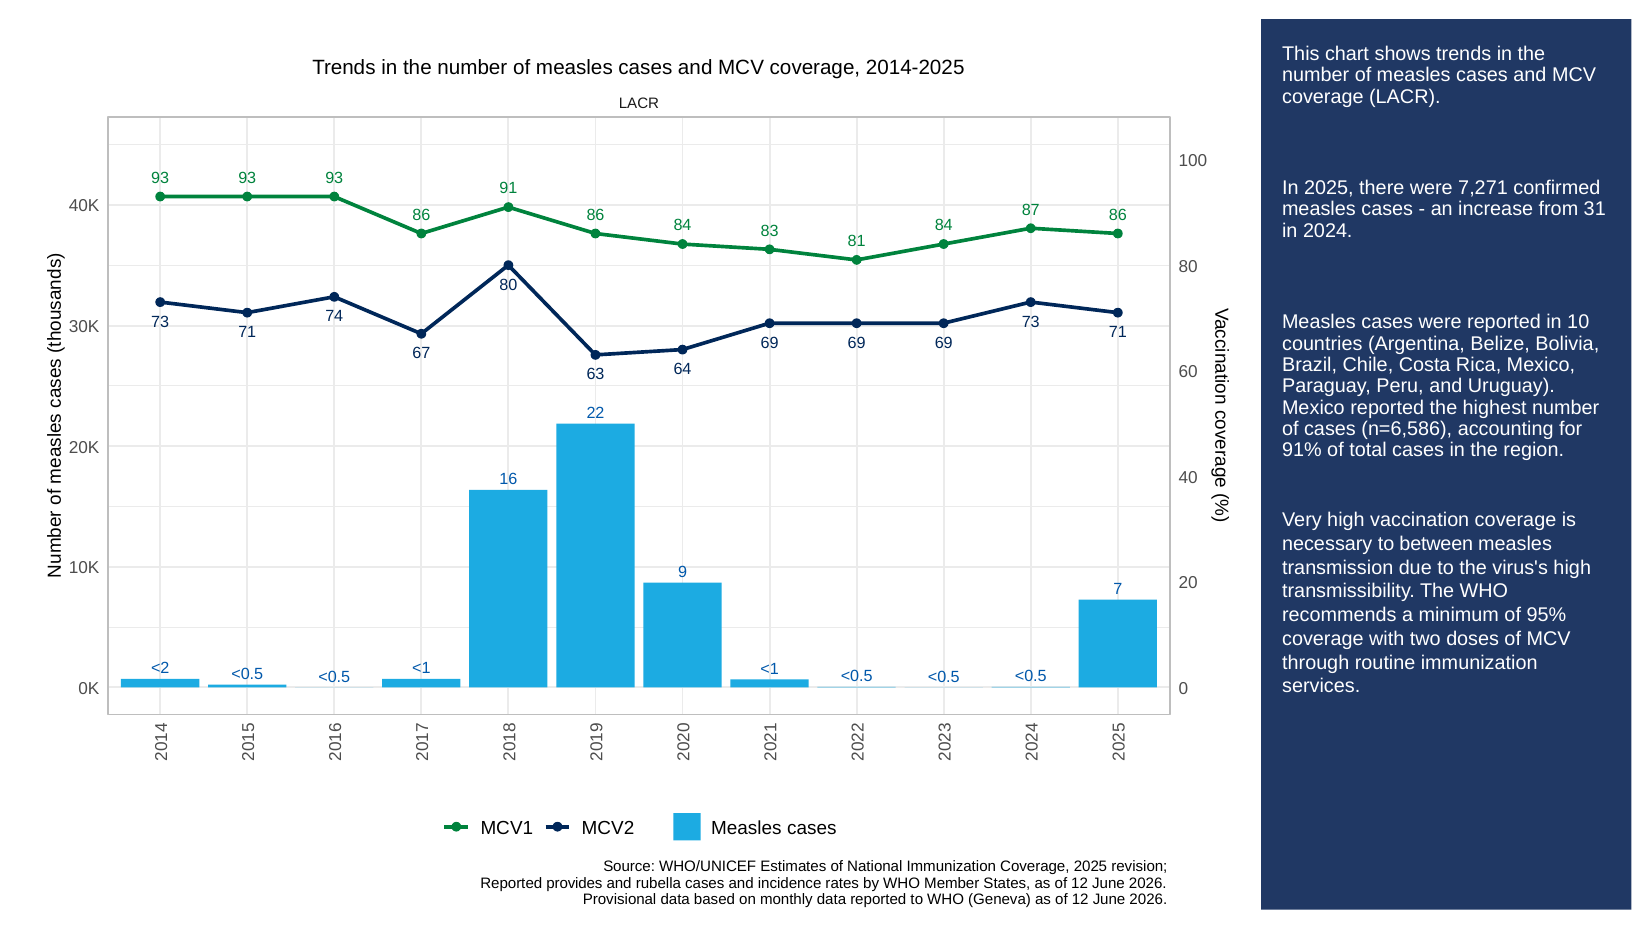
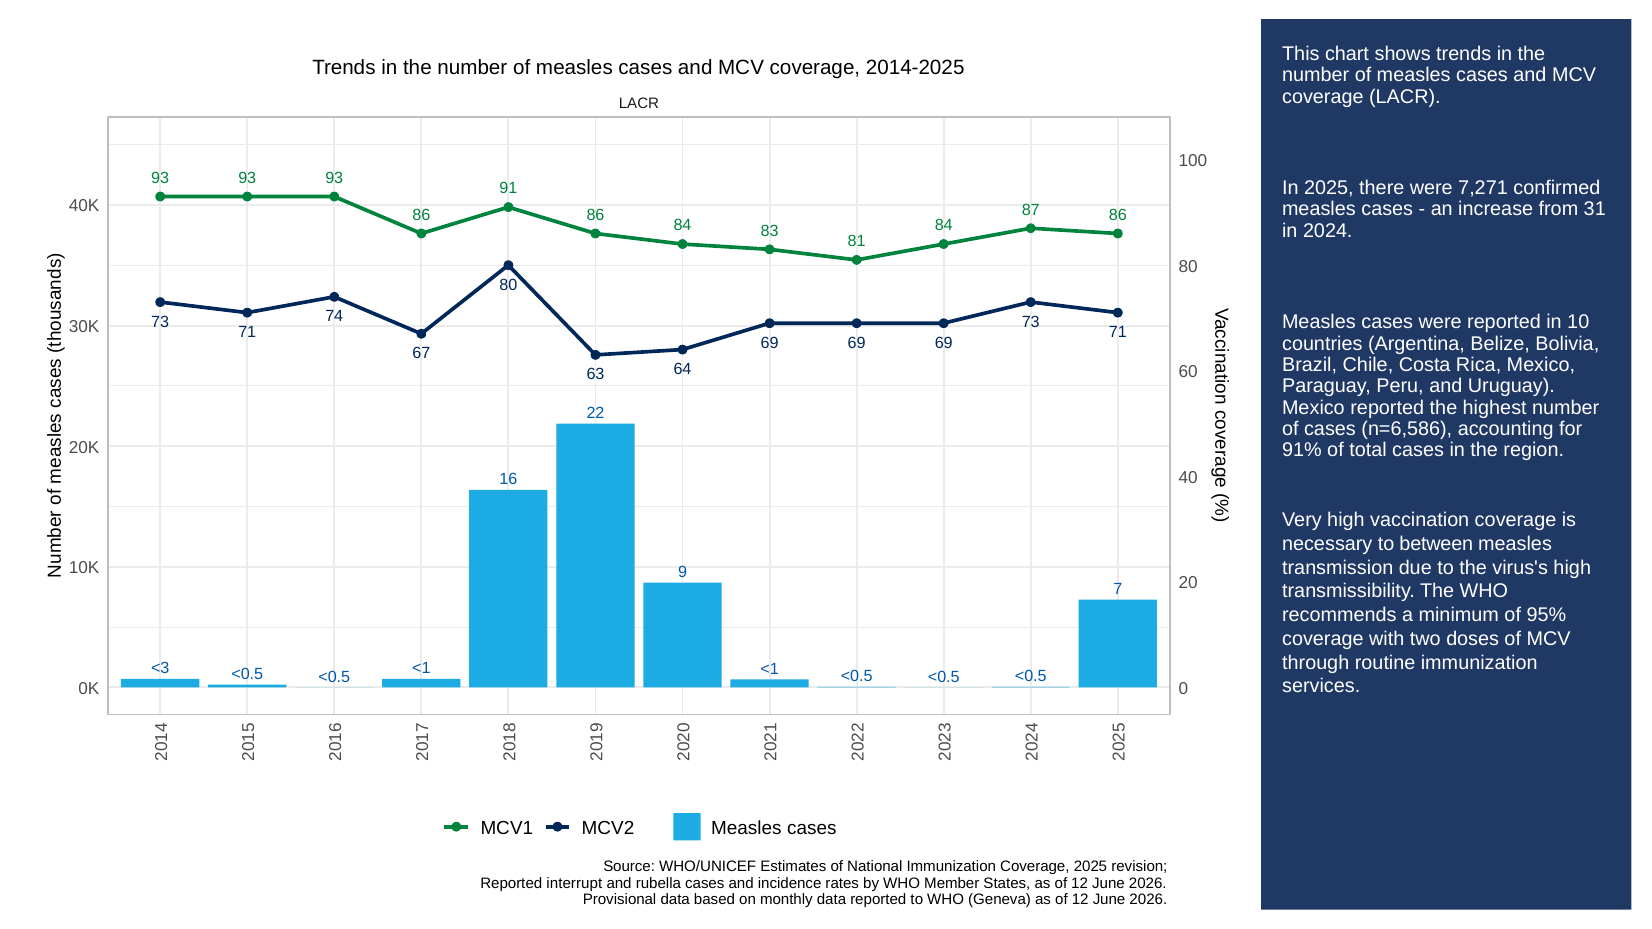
<2: <2 -> <3
provides: provides -> interrupt
